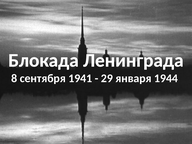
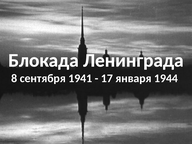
29: 29 -> 17
